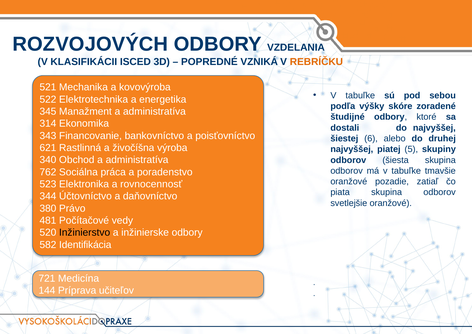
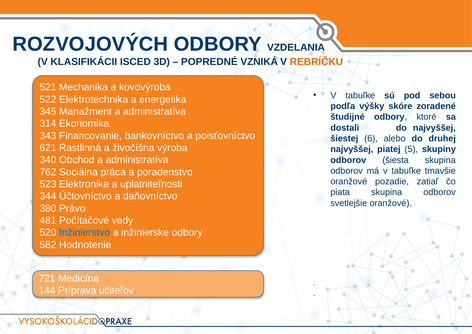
rovnocennosť: rovnocennosť -> uplatniteľnosti
Inžinierstvo colour: black -> blue
Identifikácia: Identifikácia -> Hodnotenie
